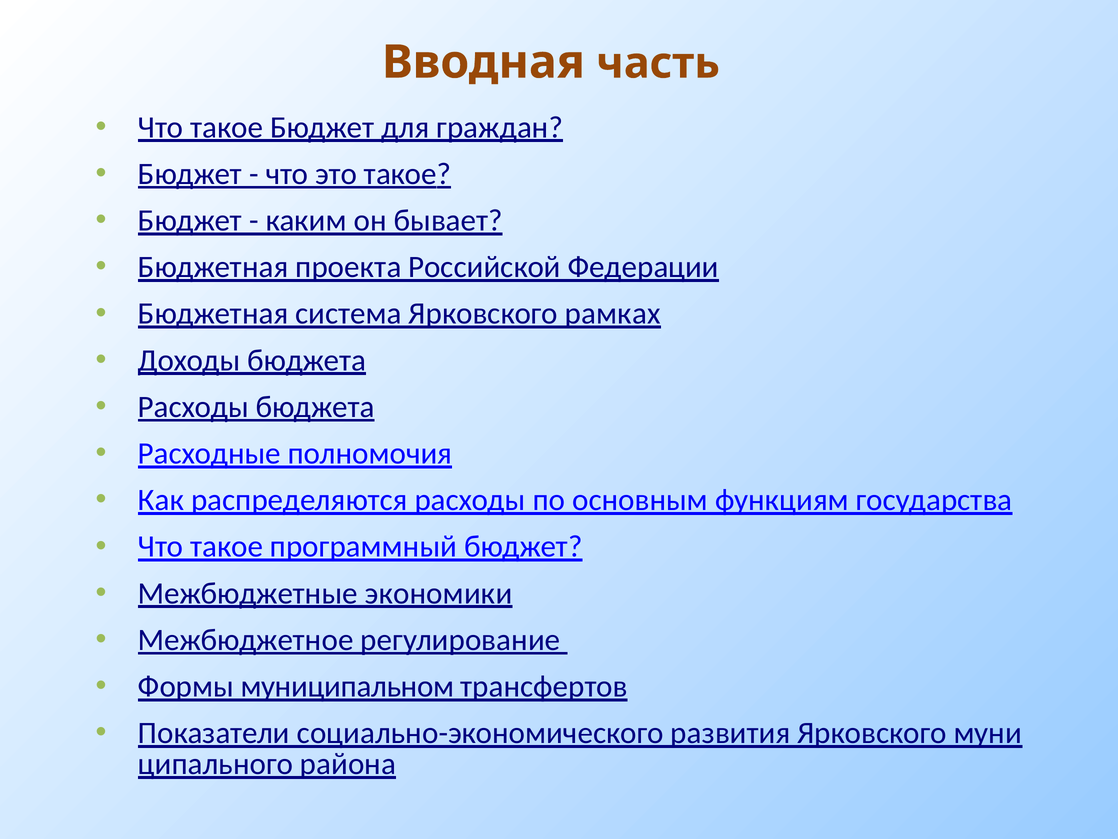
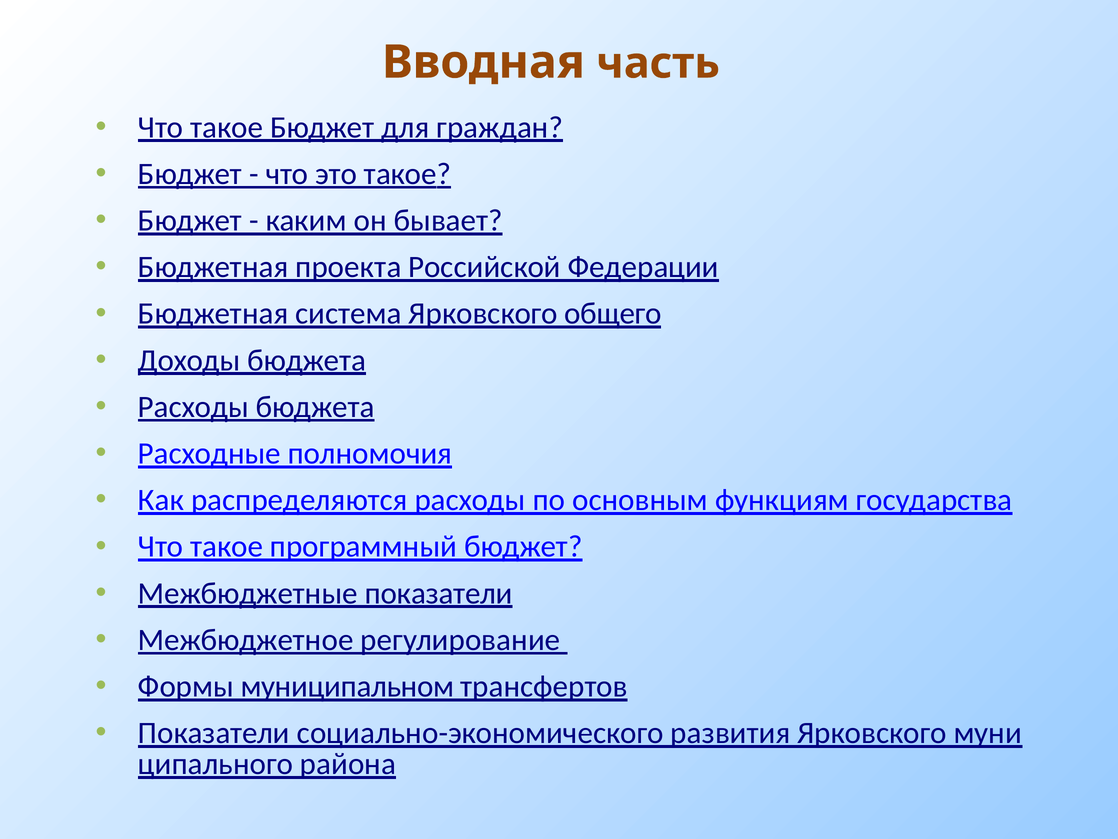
рамках: рамках -> общего
Межбюджетные экономики: экономики -> показатели
